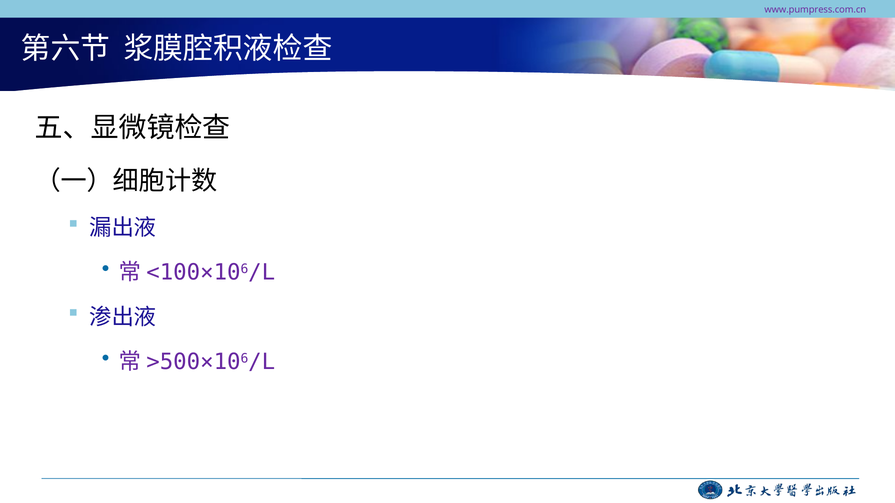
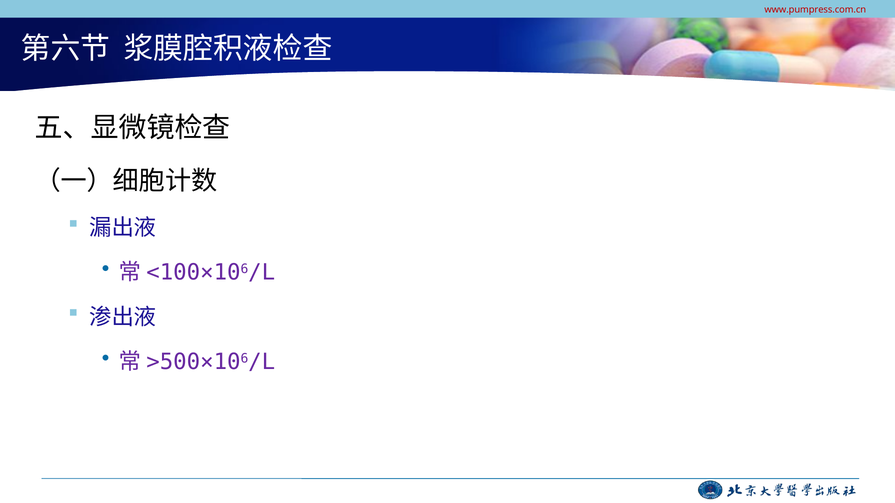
www.pumpress.com.cn colour: purple -> red
